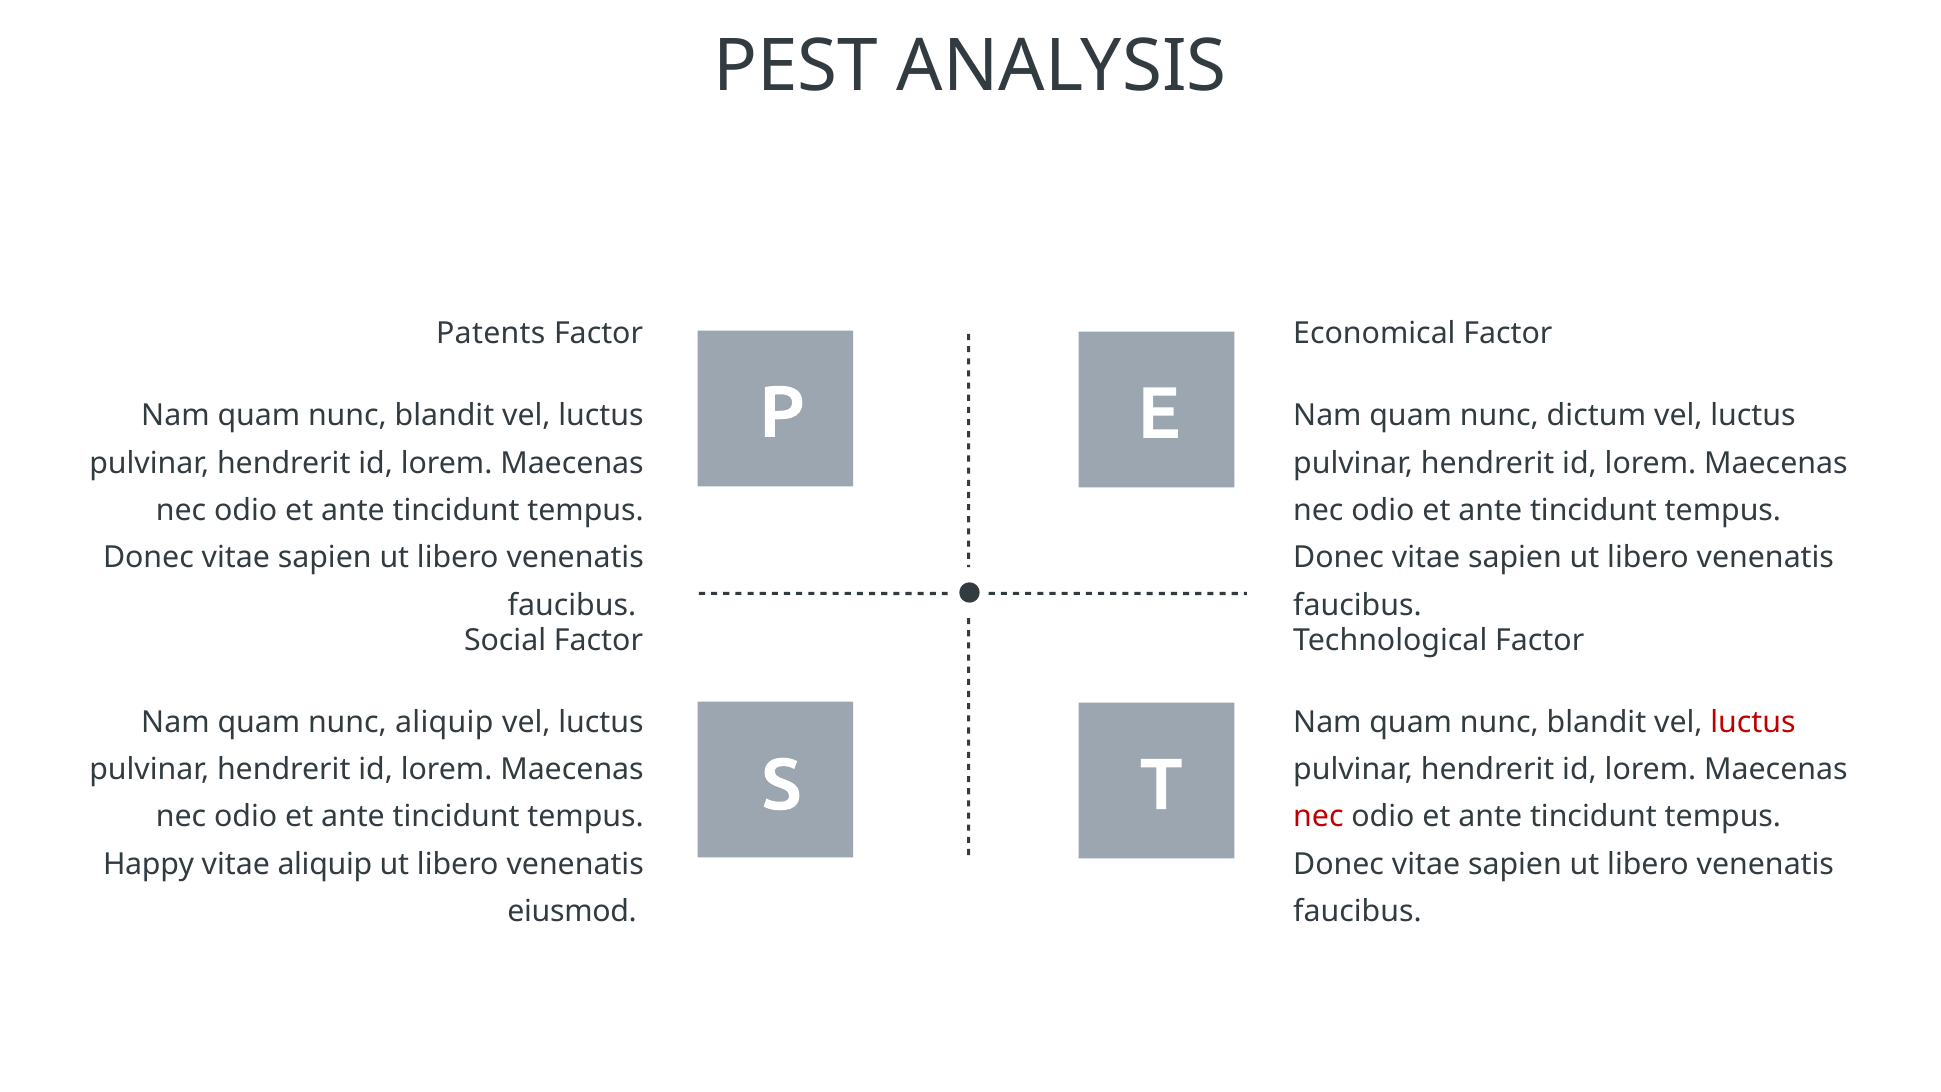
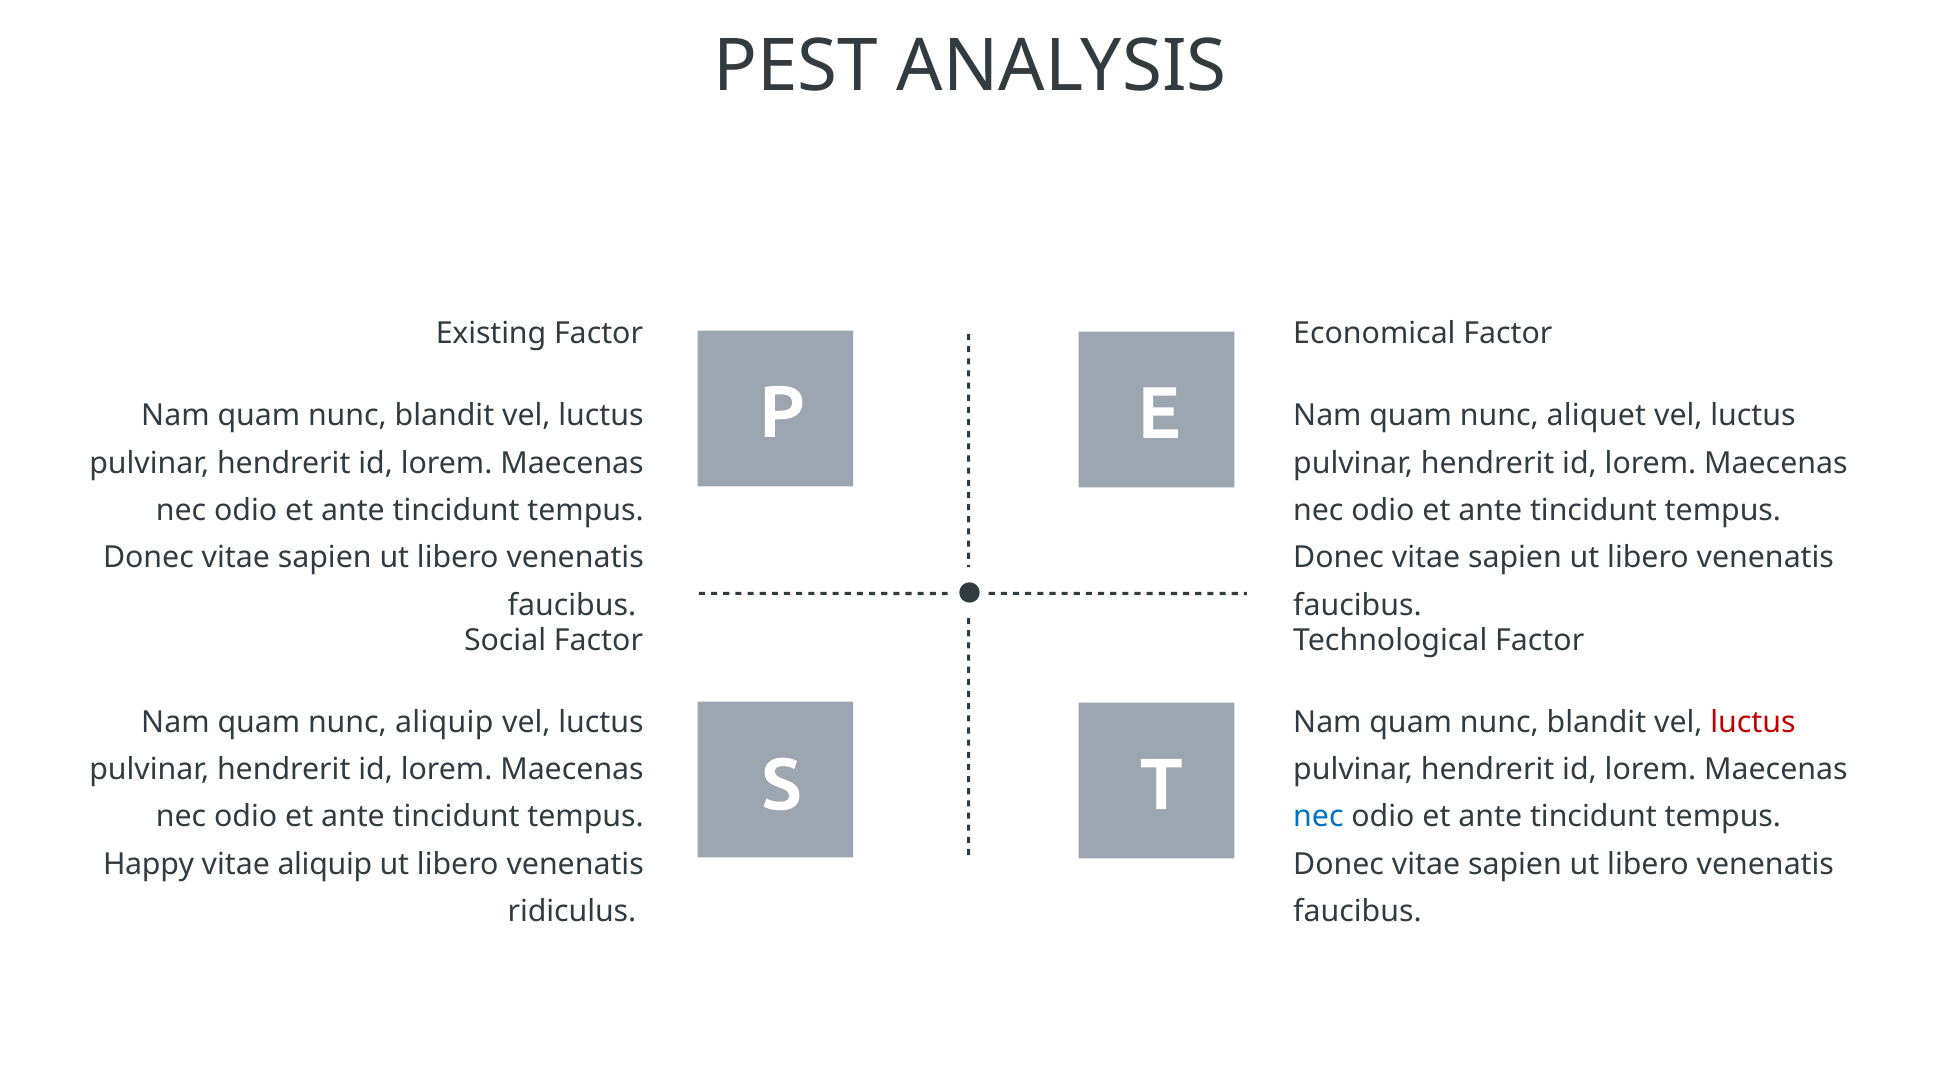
Patents: Patents -> Existing
dictum: dictum -> aliquet
nec at (1318, 817) colour: red -> blue
eiusmod: eiusmod -> ridiculus
